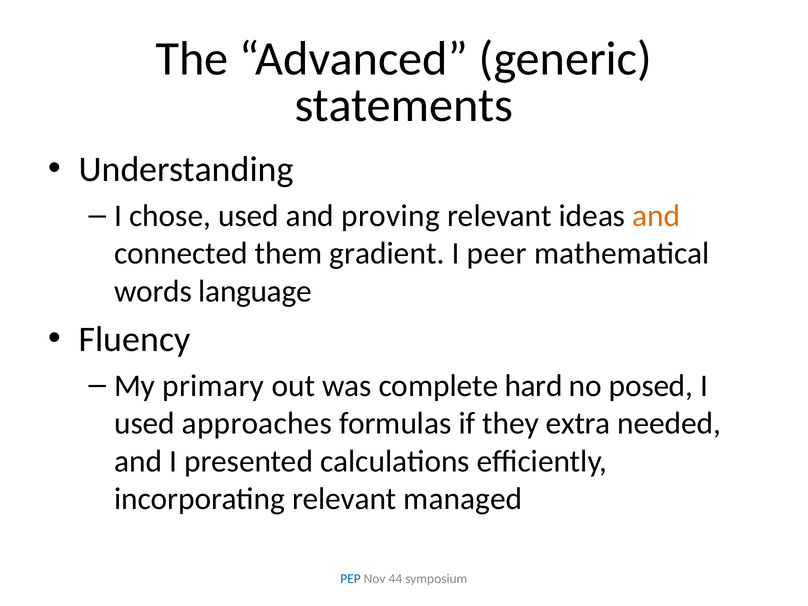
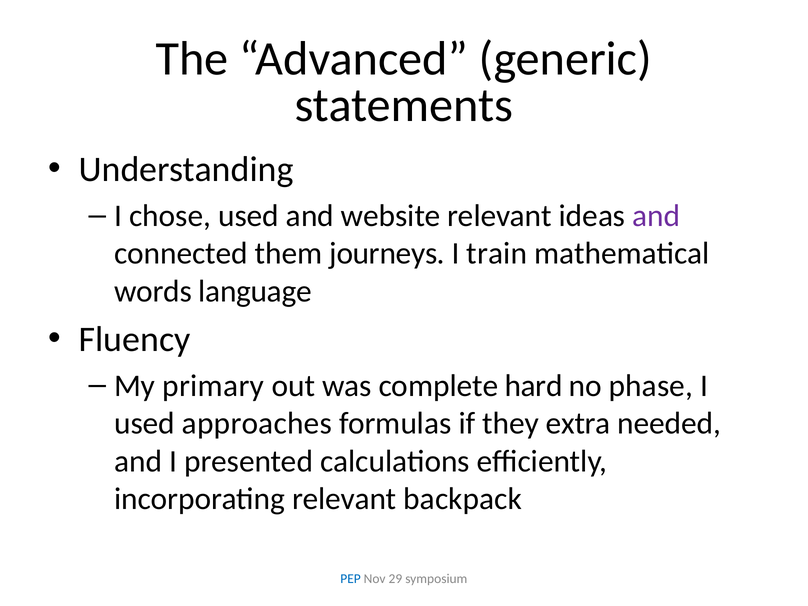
proving: proving -> website
and at (656, 216) colour: orange -> purple
gradient: gradient -> journeys
peer: peer -> train
posed: posed -> phase
managed: managed -> backpack
44: 44 -> 29
